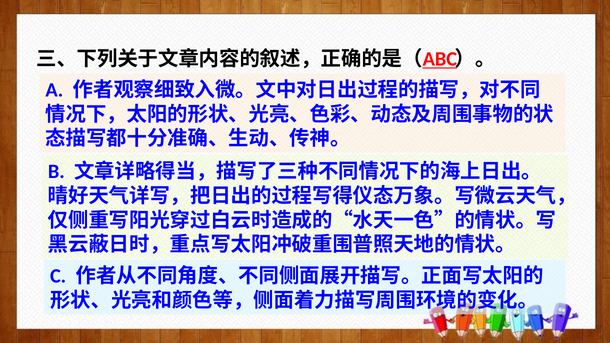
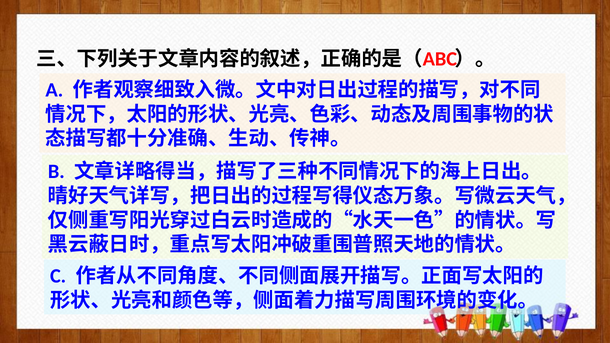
ABC underline: present -> none
